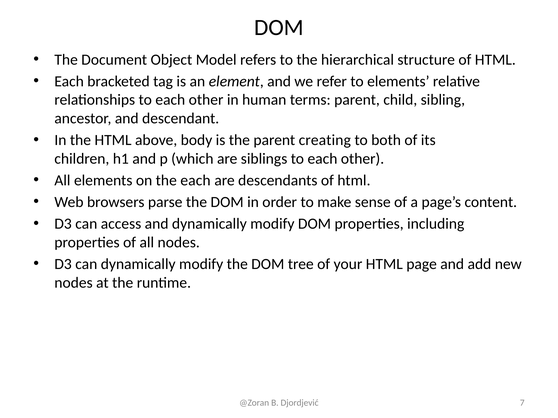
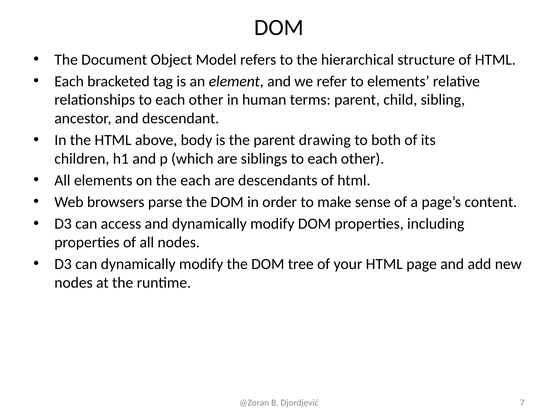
creating: creating -> drawing
